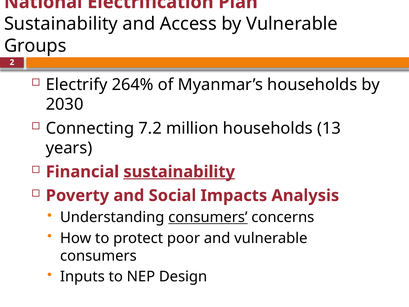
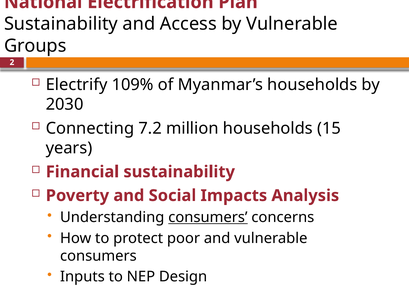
264%: 264% -> 109%
13: 13 -> 15
sustainability at (179, 172) underline: present -> none
